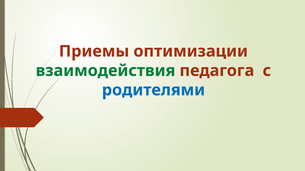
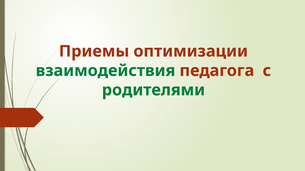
родителями colour: blue -> green
